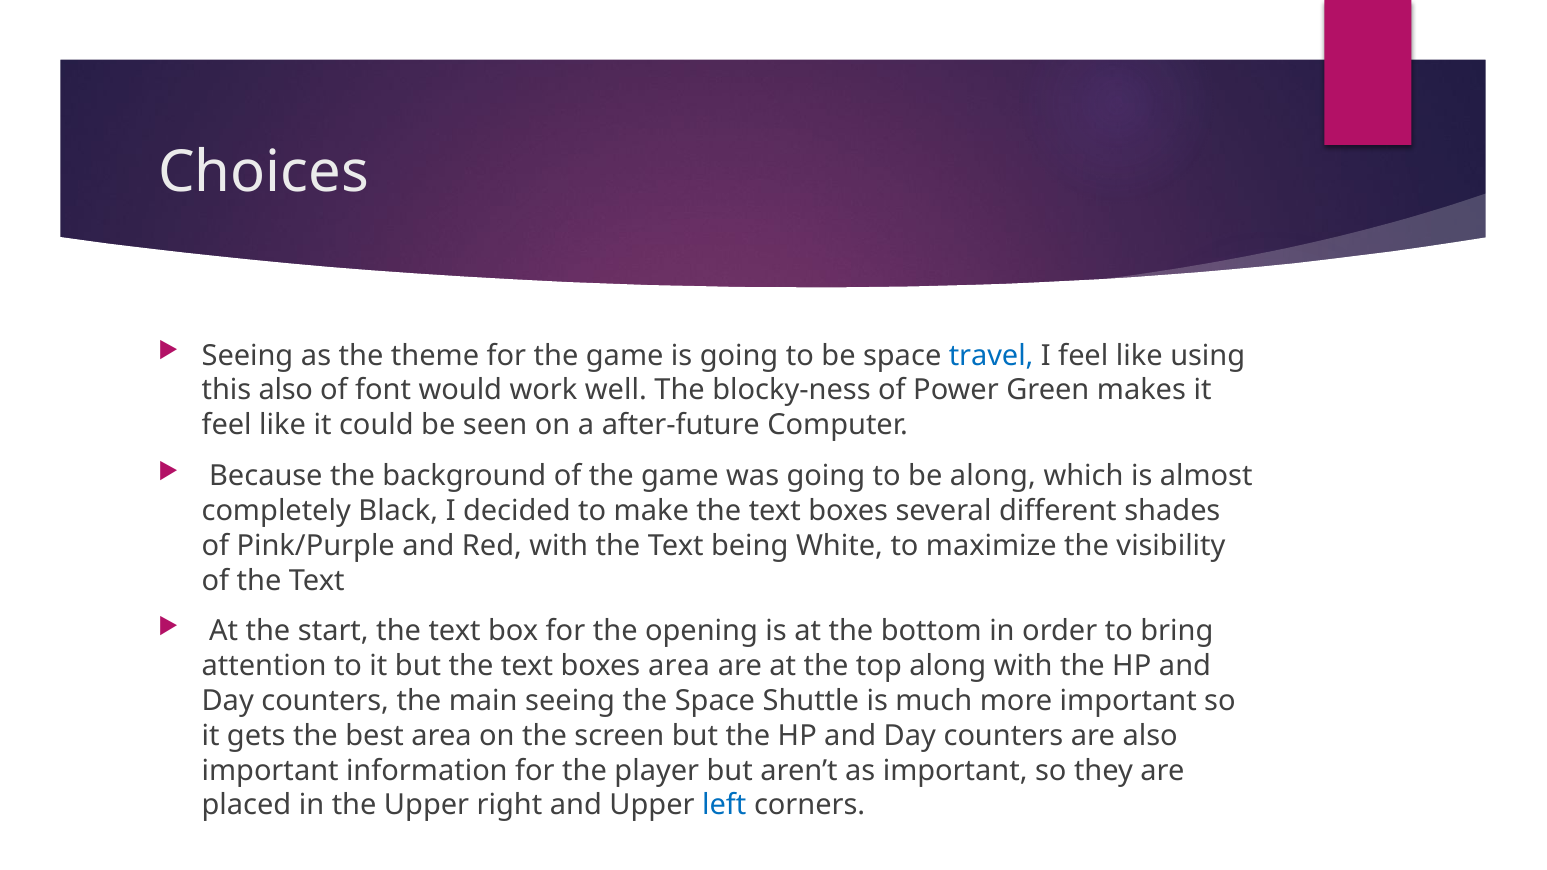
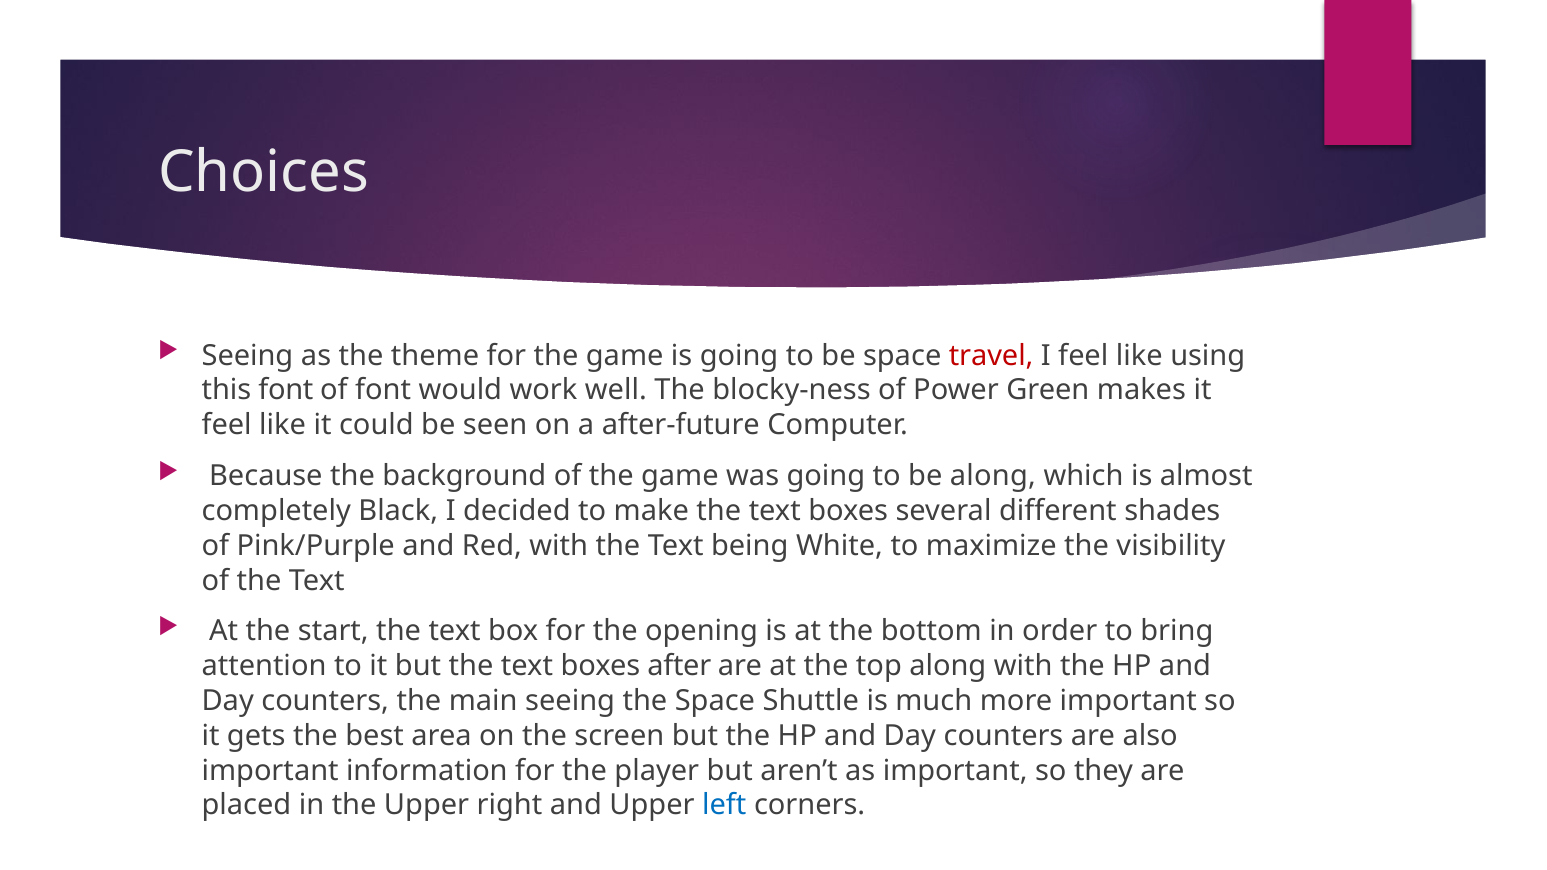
travel colour: blue -> red
this also: also -> font
boxes area: area -> after
